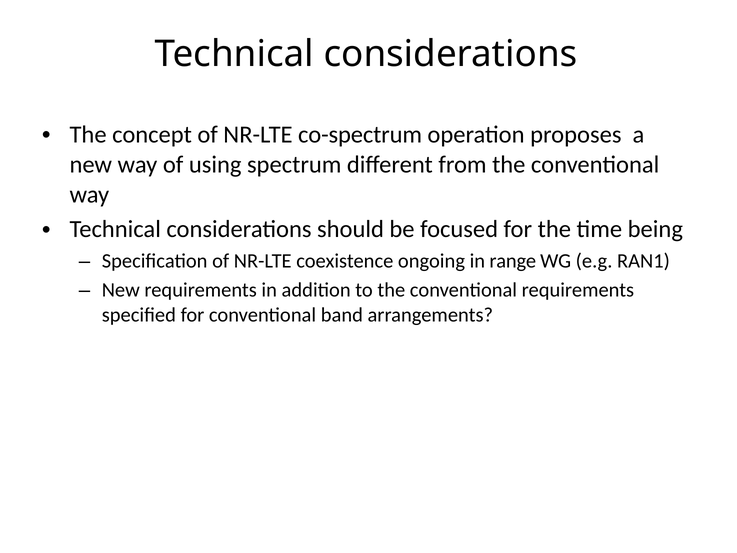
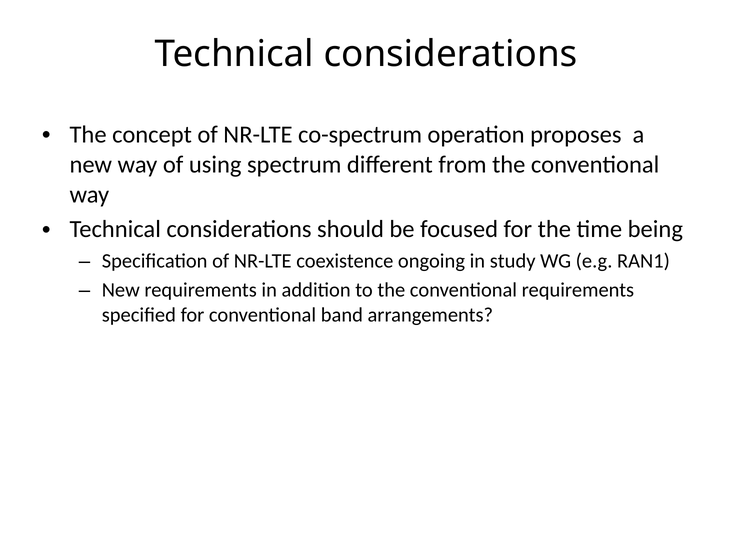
range: range -> study
